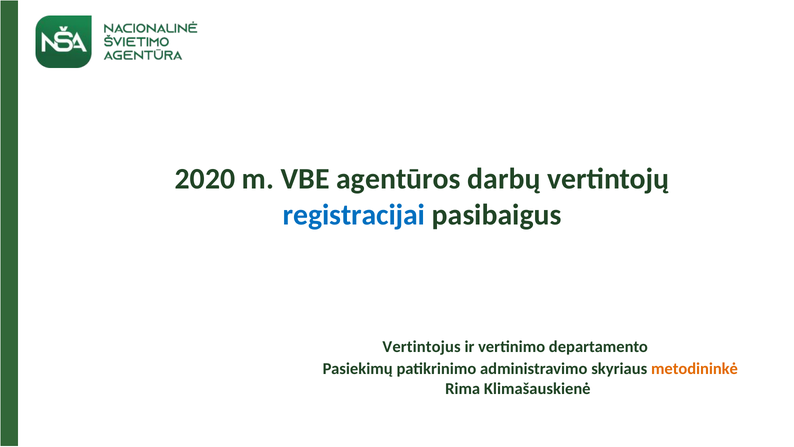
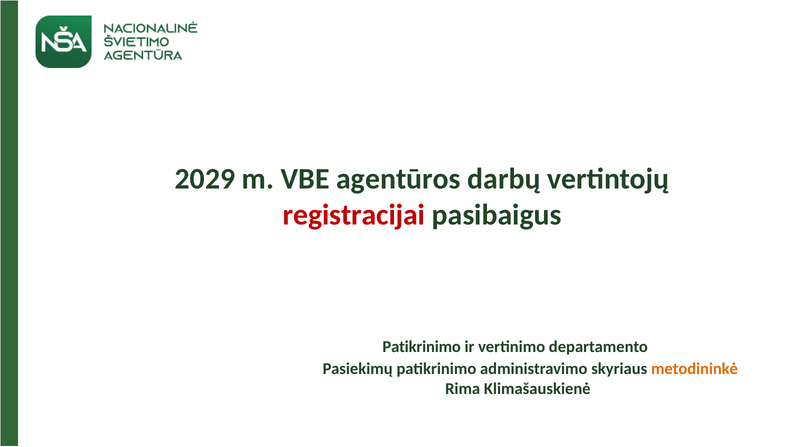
2020: 2020 -> 2029
registracijai colour: blue -> red
Vertintojus at (422, 347): Vertintojus -> Patikrinimo
